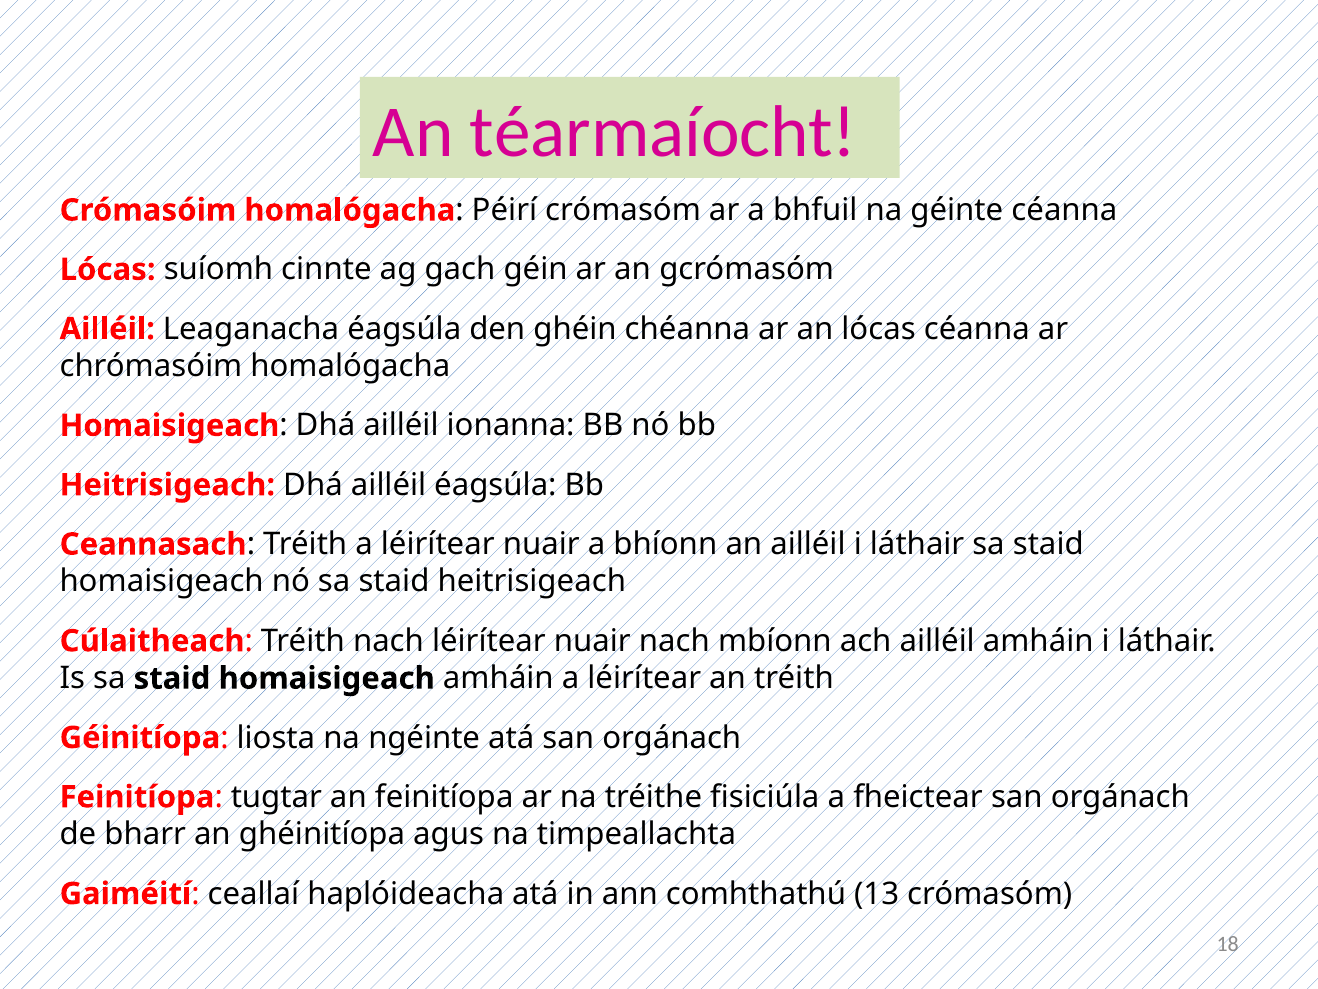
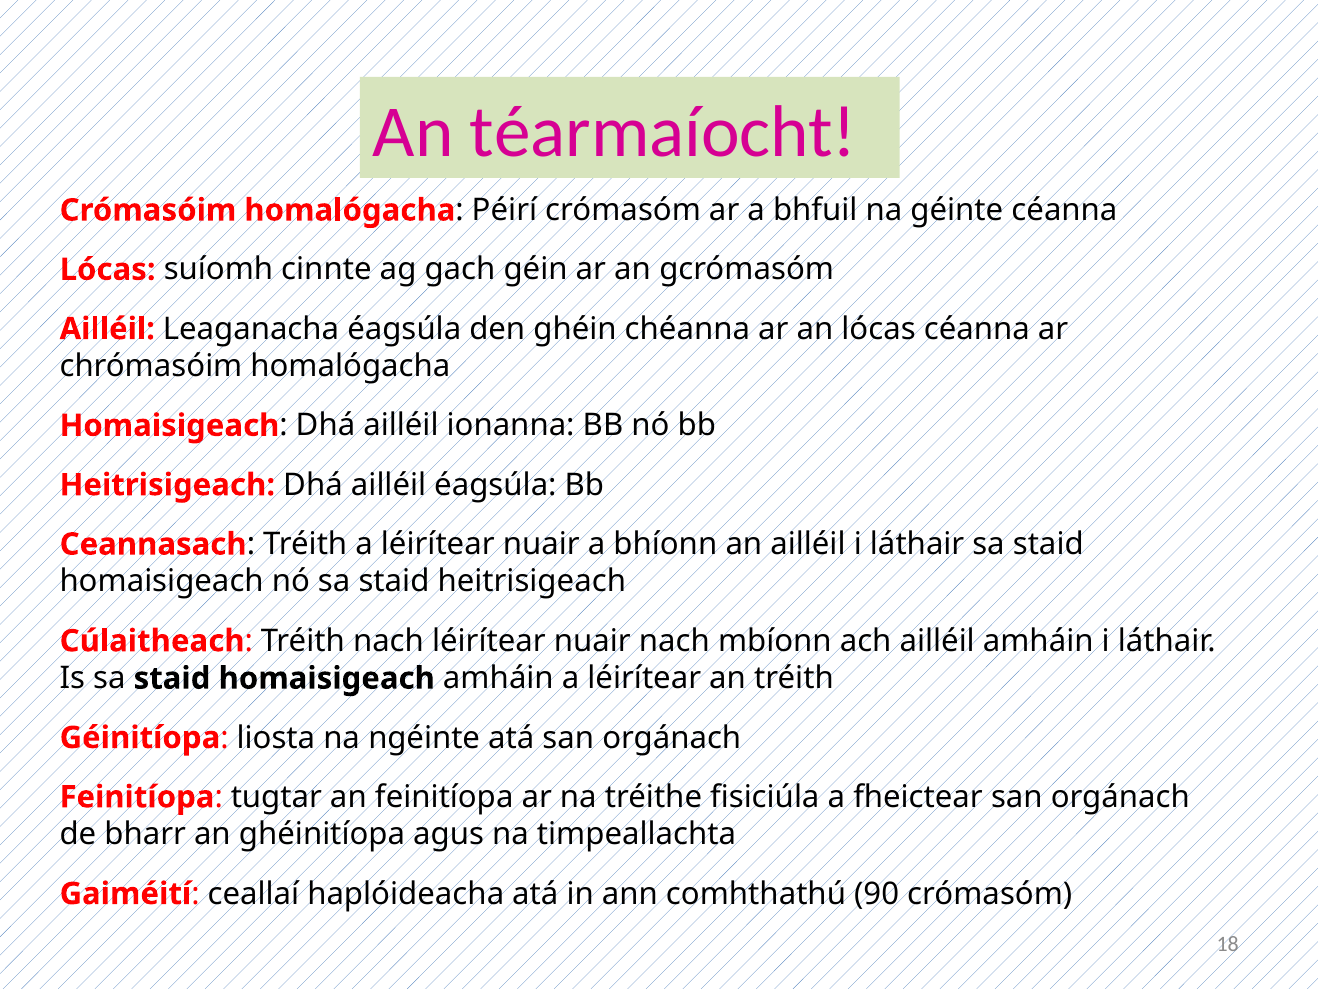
13: 13 -> 90
